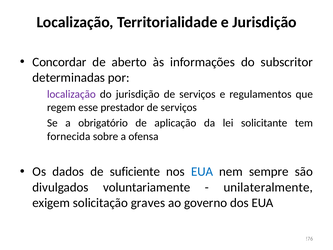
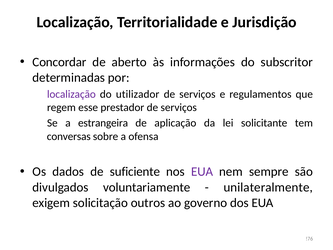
do jurisdição: jurisdição -> utilizador
obrigatório: obrigatório -> estrangeira
fornecida: fornecida -> conversas
EUA at (202, 172) colour: blue -> purple
graves: graves -> outros
